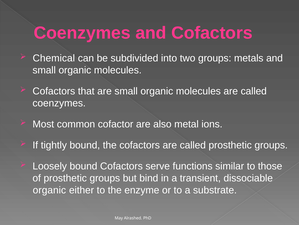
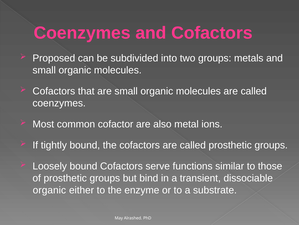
Chemical: Chemical -> Proposed
